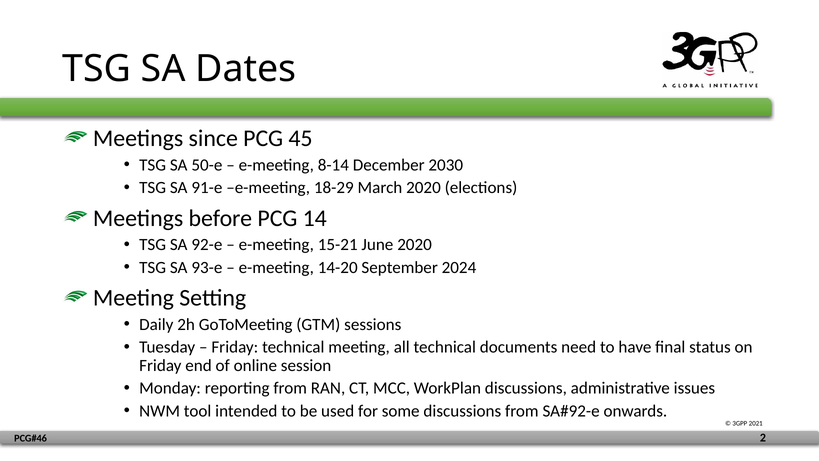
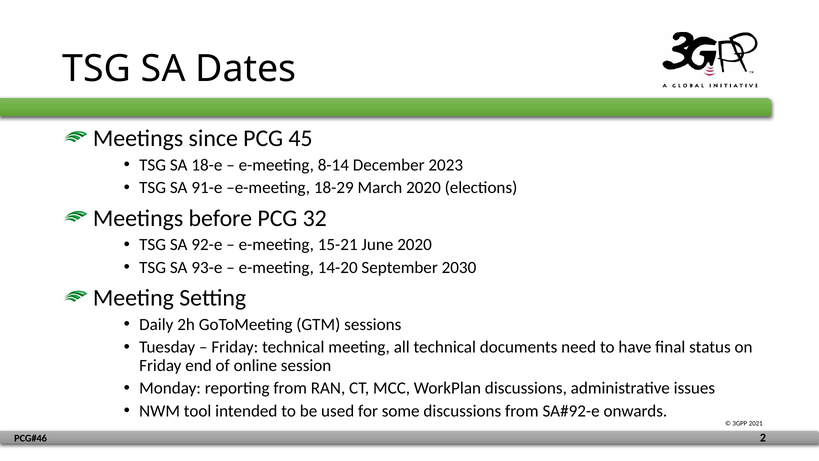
50-e: 50-e -> 18-e
2030: 2030 -> 2023
14: 14 -> 32
2024: 2024 -> 2030
